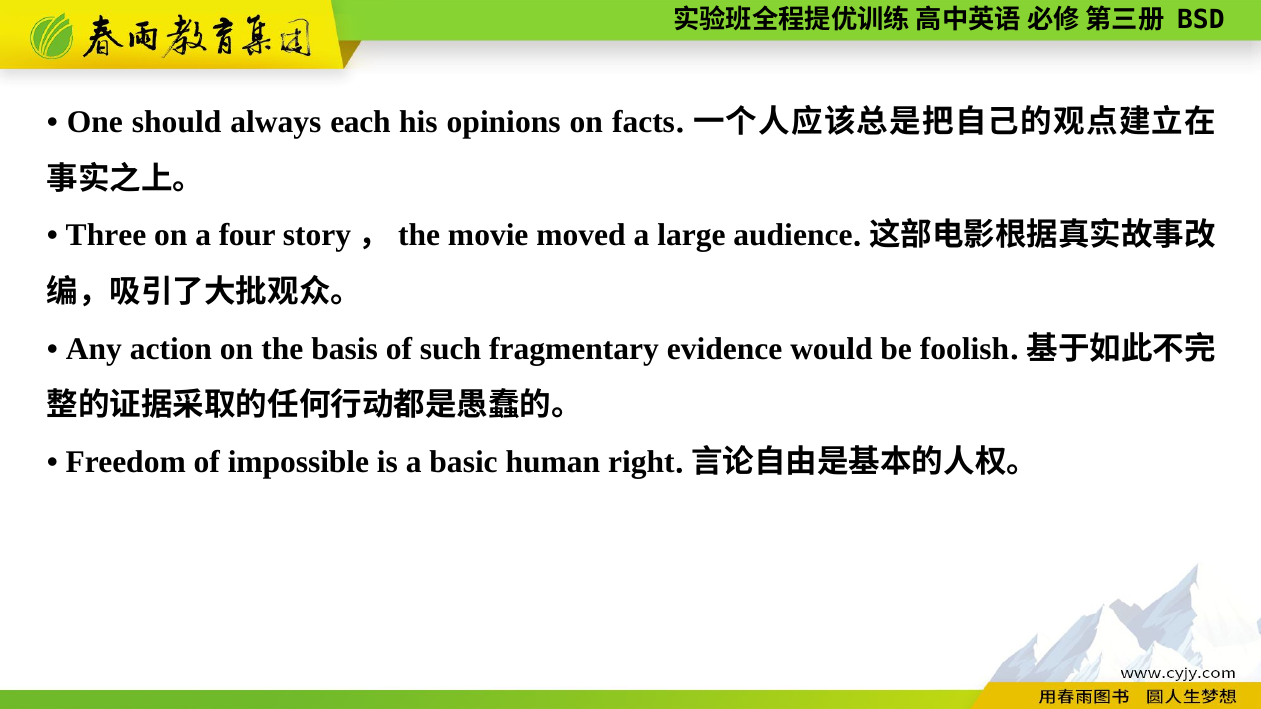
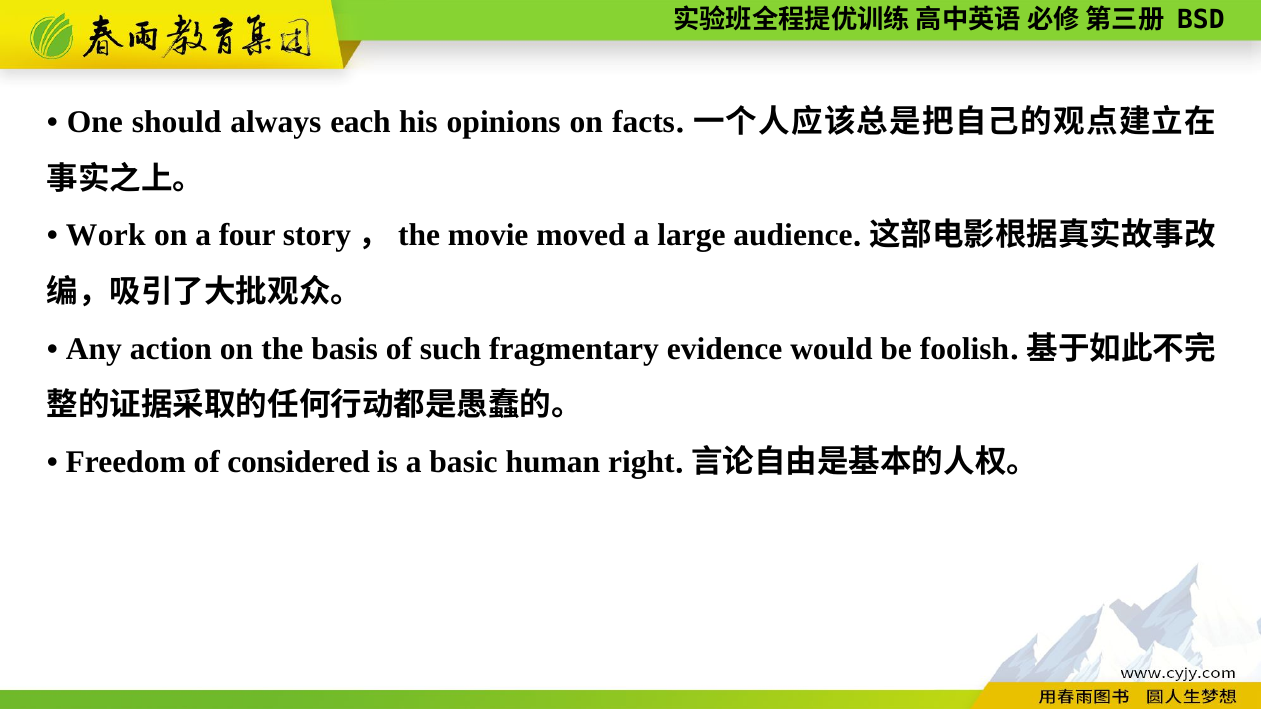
Three: Three -> Work
impossible: impossible -> considered
